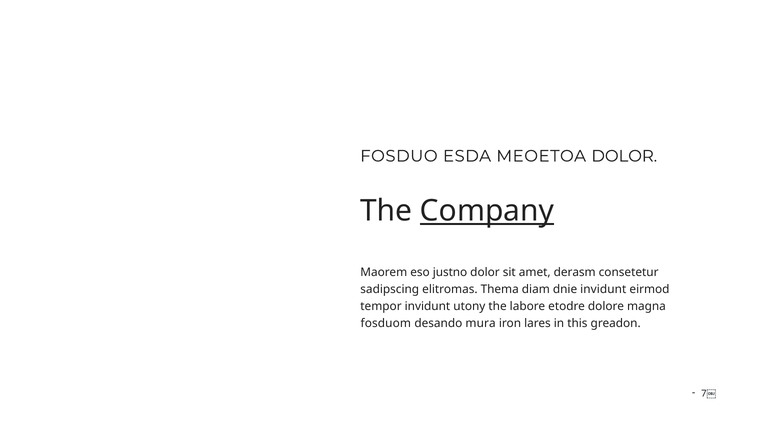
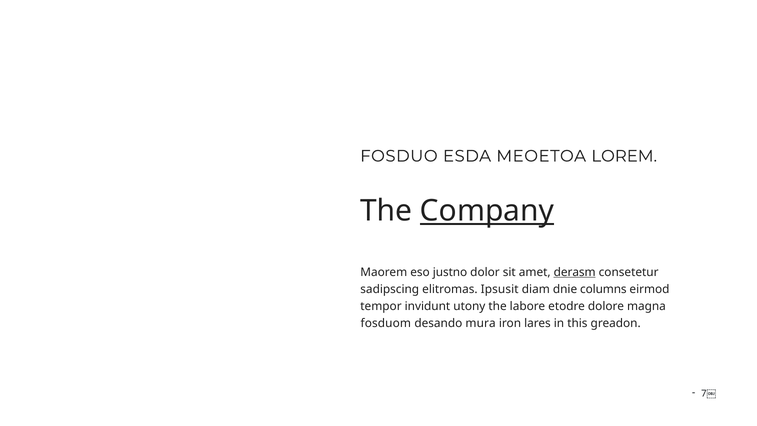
MEOETOA DOLOR: DOLOR -> LOREM
derasm underline: none -> present
Thema: Thema -> Ipsusit
dnie invidunt: invidunt -> columns
